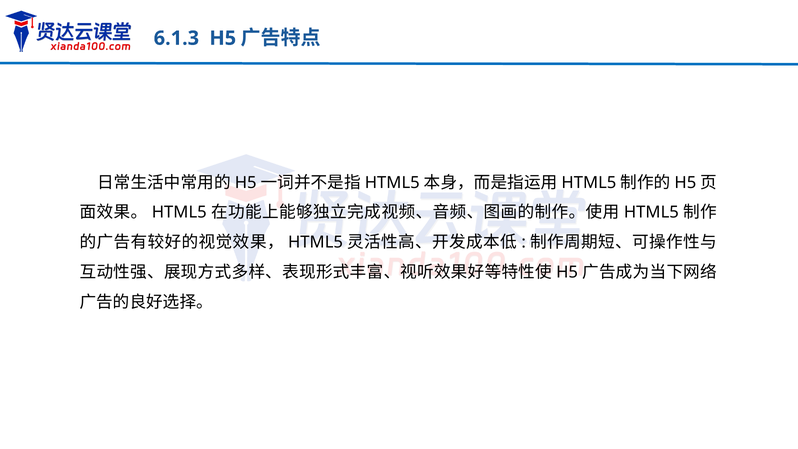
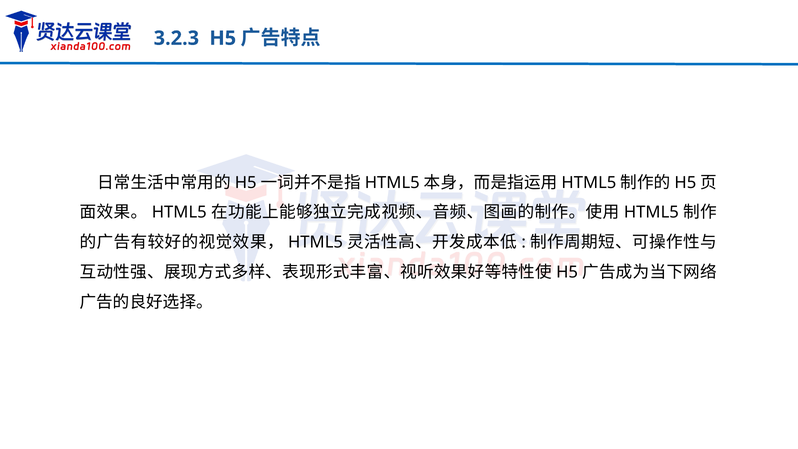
6.1.3: 6.1.3 -> 3.2.3
